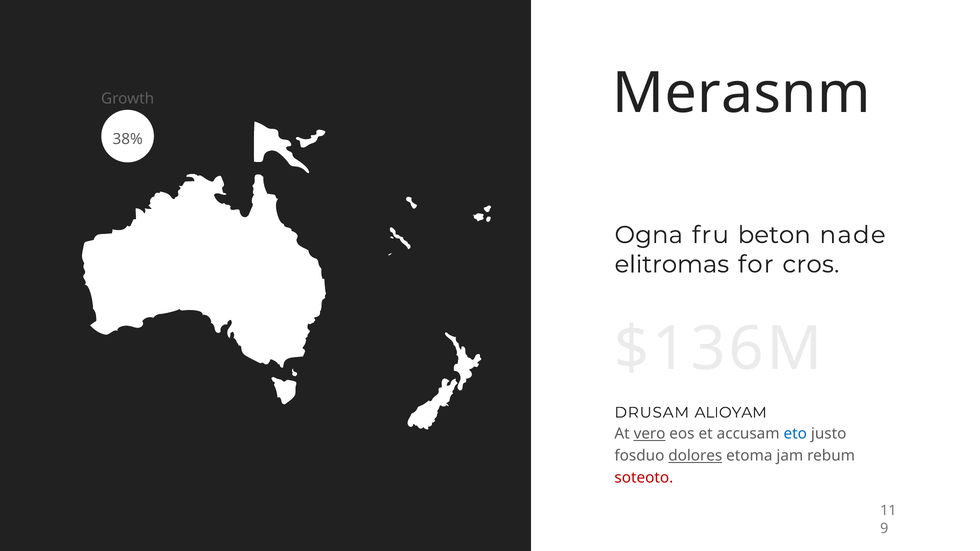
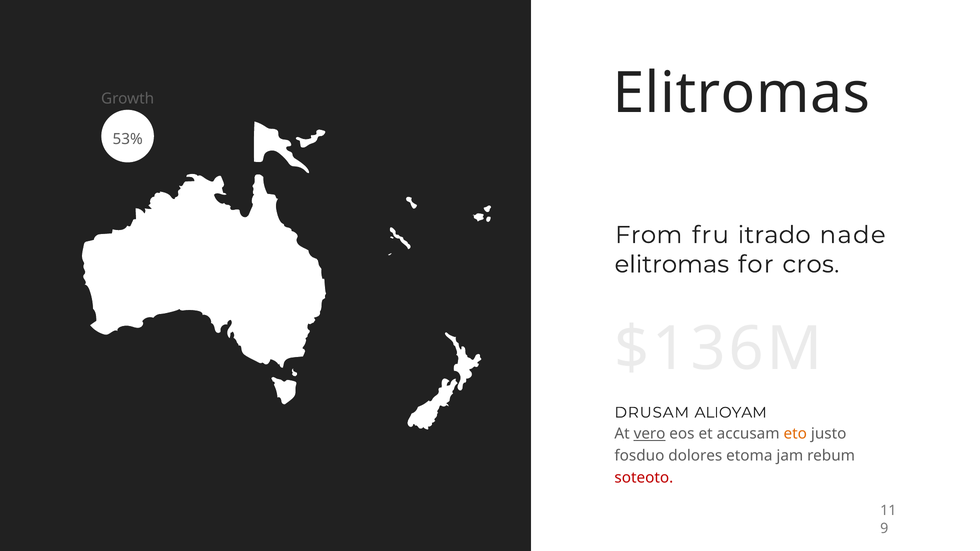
Merasnm at (741, 94): Merasnm -> Elitromas
38%: 38% -> 53%
Ogna: Ogna -> From
beton: beton -> itrado
eto colour: blue -> orange
dolores underline: present -> none
